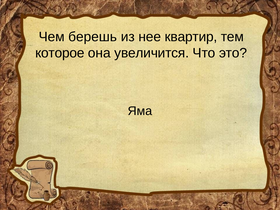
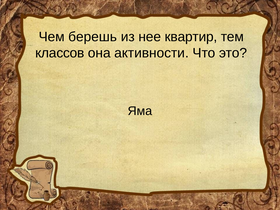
которое: которое -> классов
увеличится: увеличится -> активности
